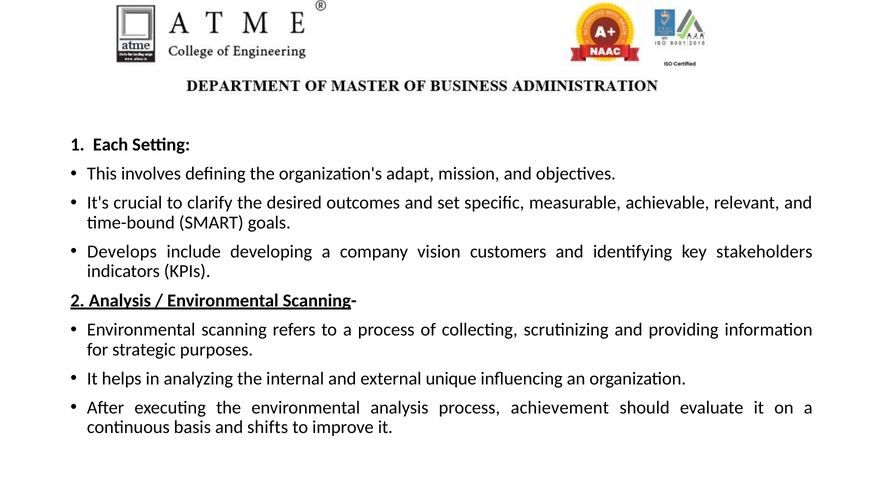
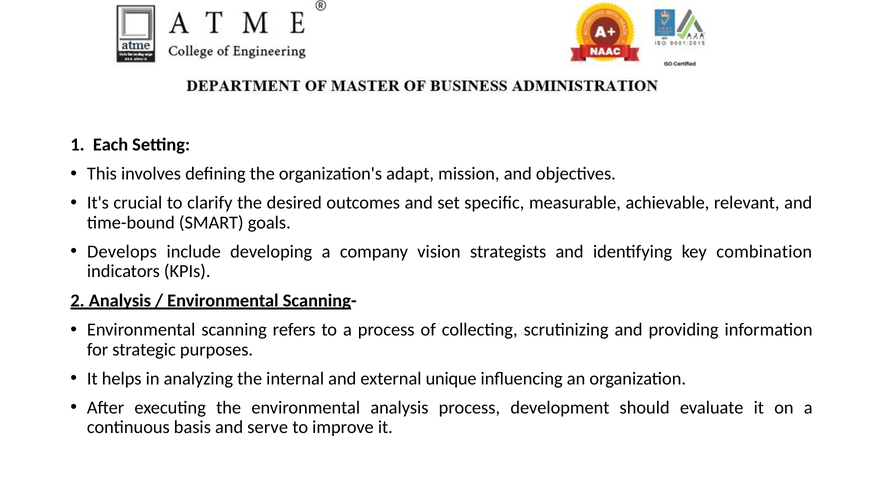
customers: customers -> strategists
stakeholders: stakeholders -> combination
achievement: achievement -> development
shifts: shifts -> serve
